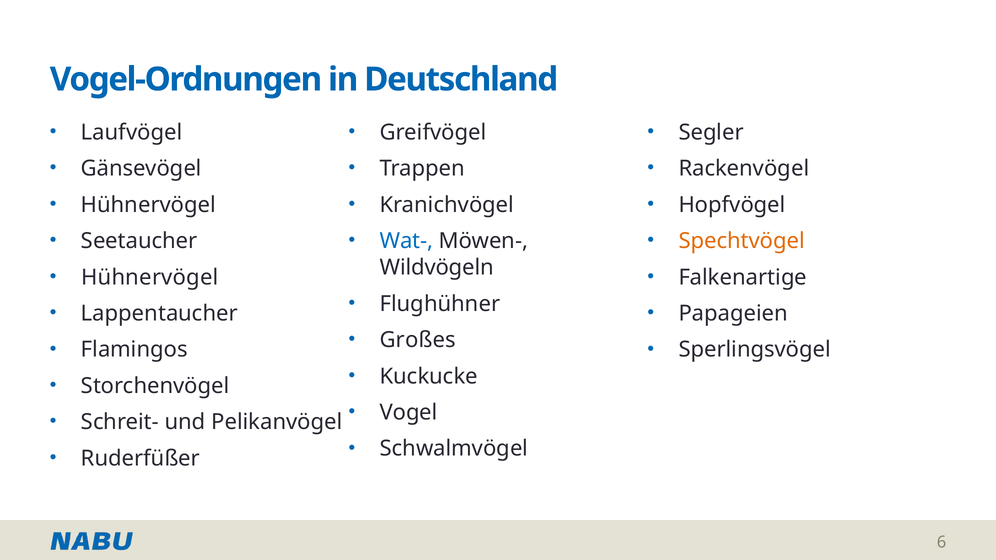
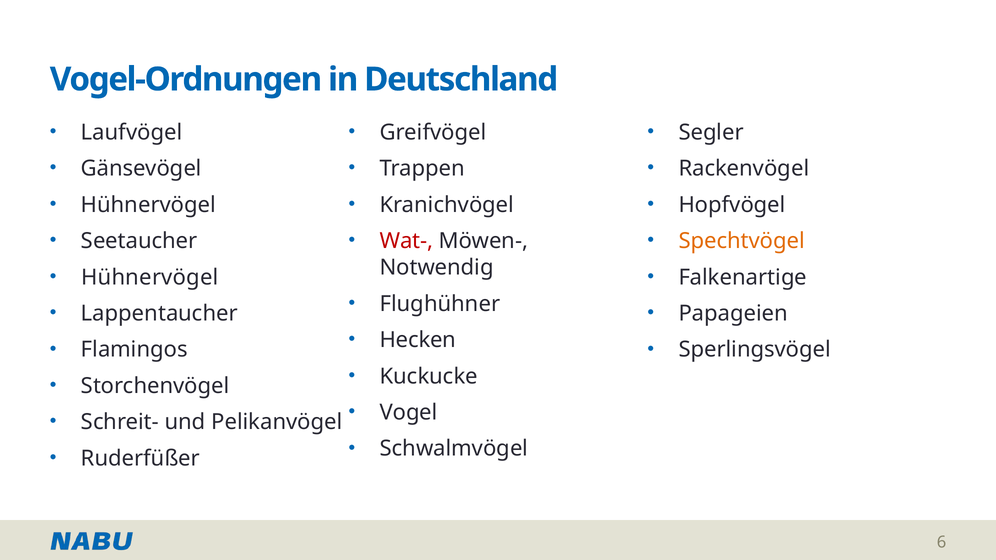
Wat- colour: blue -> red
Wildvögeln: Wildvögeln -> Notwendig
Großes: Großes -> Hecken
